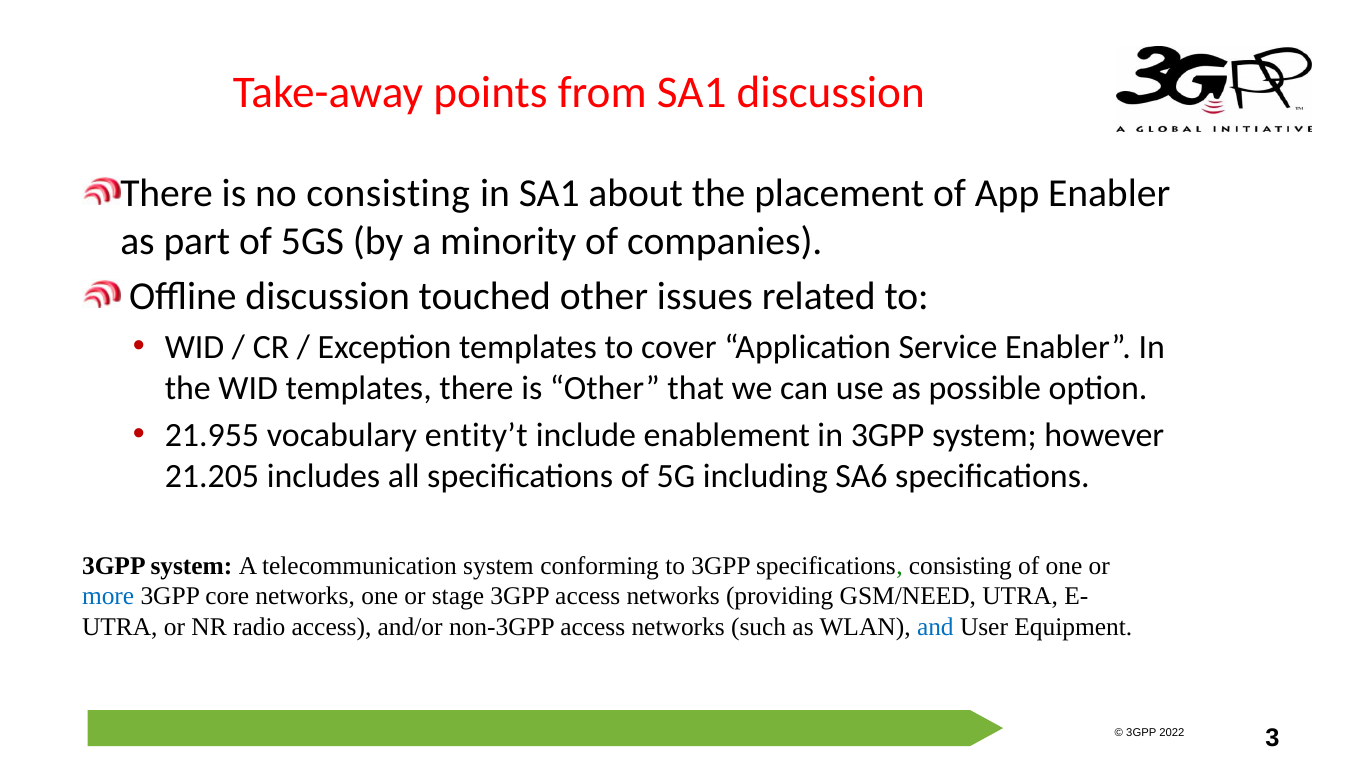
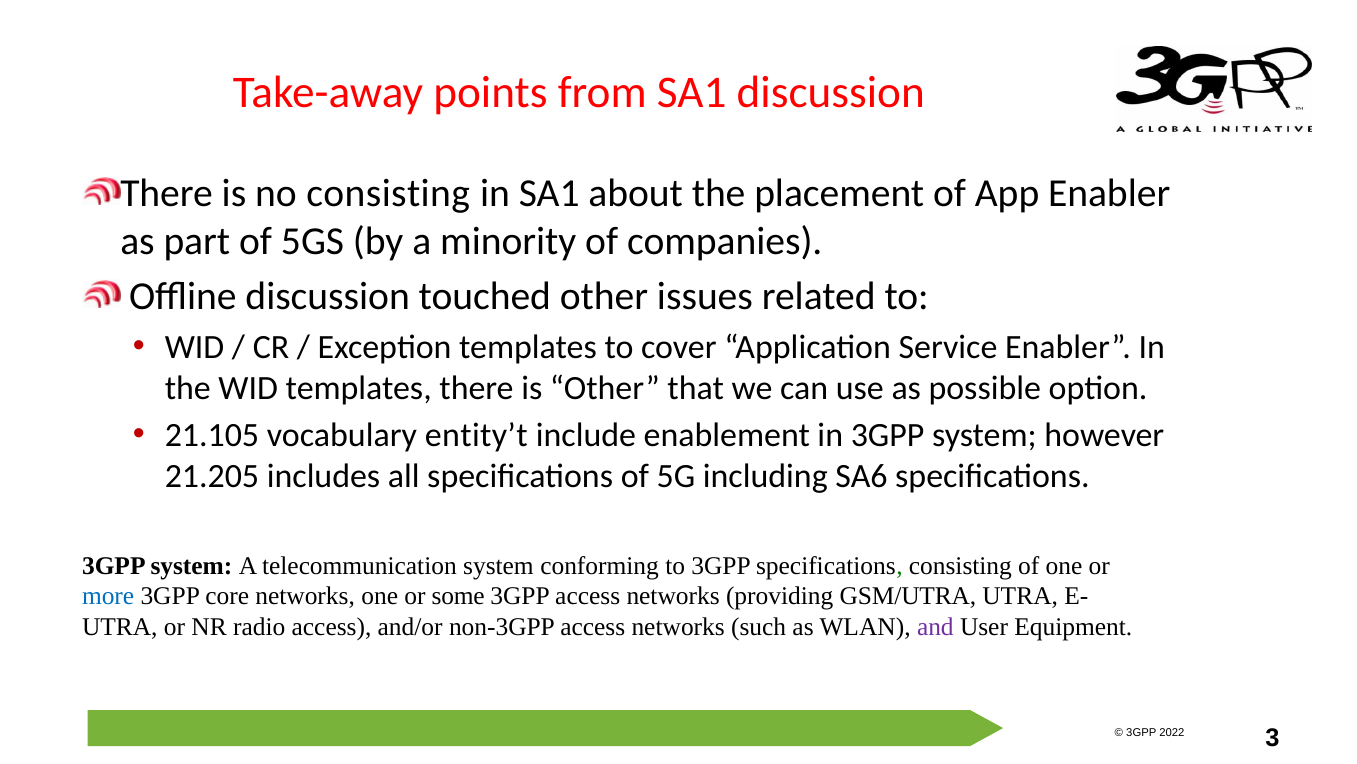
21.955: 21.955 -> 21.105
stage: stage -> some
GSM/NEED: GSM/NEED -> GSM/UTRA
and colour: blue -> purple
